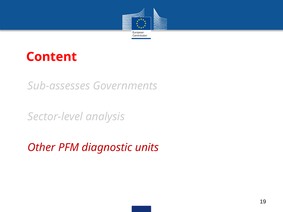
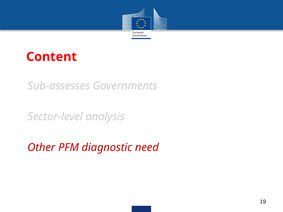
units: units -> need
